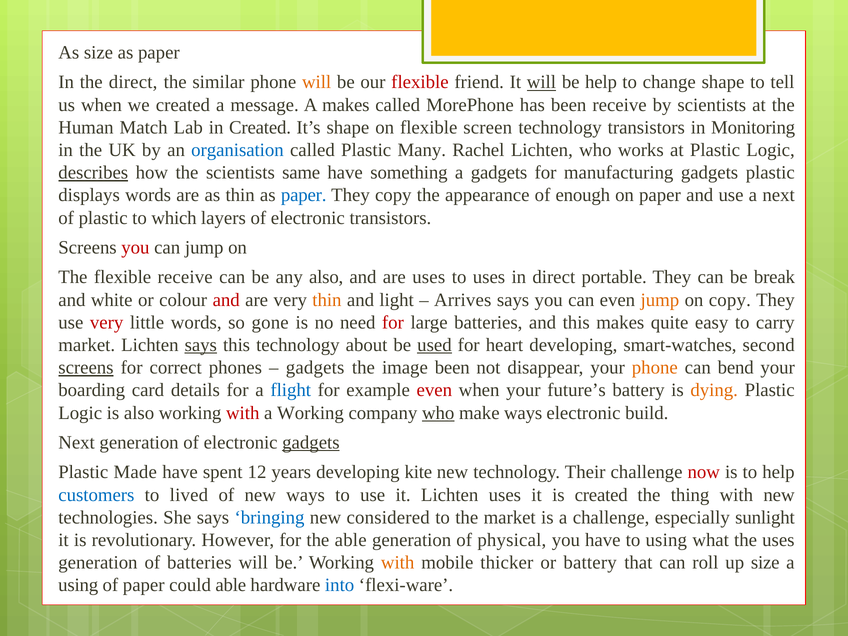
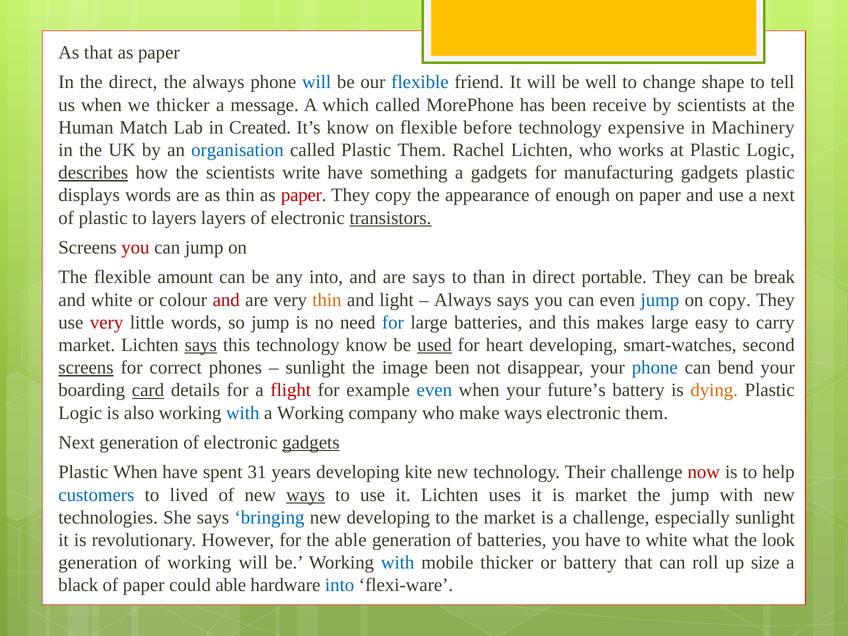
As size: size -> that
the similar: similar -> always
will at (317, 82) colour: orange -> blue
flexible at (420, 82) colour: red -> blue
will at (541, 82) underline: present -> none
be help: help -> well
we created: created -> thicker
A makes: makes -> which
It’s shape: shape -> know
screen: screen -> before
technology transistors: transistors -> expensive
Monitoring: Monitoring -> Machinery
Plastic Many: Many -> Them
same: same -> write
paper at (304, 195) colour: blue -> red
to which: which -> layers
transistors at (390, 218) underline: none -> present
flexible receive: receive -> amount
any also: also -> into
are uses: uses -> says
to uses: uses -> than
Arrives at (463, 300): Arrives -> Always
jump at (660, 300) colour: orange -> blue
so gone: gone -> jump
for at (393, 322) colour: red -> blue
makes quite: quite -> large
technology about: about -> know
gadgets at (315, 368): gadgets -> sunlight
phone at (655, 368) colour: orange -> blue
card underline: none -> present
flight colour: blue -> red
even at (434, 390) colour: red -> blue
with at (243, 413) colour: red -> blue
who at (438, 413) underline: present -> none
electronic build: build -> them
Plastic Made: Made -> When
12: 12 -> 31
ways at (306, 495) underline: none -> present
is created: created -> market
the thing: thing -> jump
new considered: considered -> developing
of physical: physical -> batteries
to using: using -> white
the uses: uses -> look
of batteries: batteries -> working
with at (398, 563) colour: orange -> blue
using at (78, 585): using -> black
